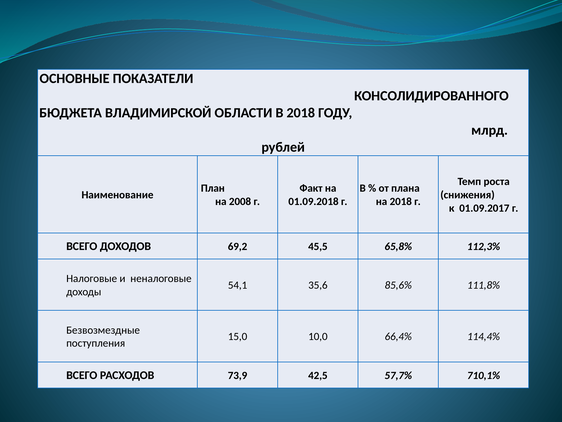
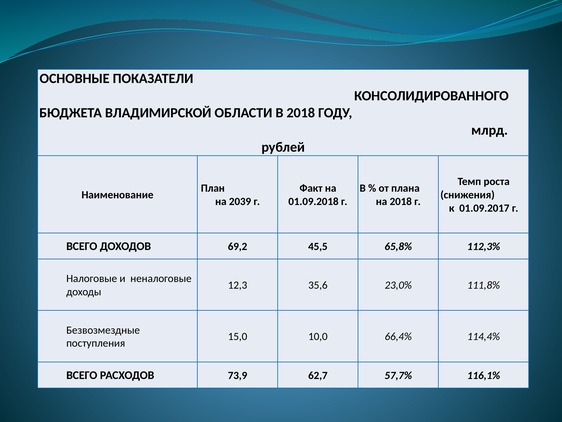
2008: 2008 -> 2039
54,1: 54,1 -> 12,3
85,6%: 85,6% -> 23,0%
42,5: 42,5 -> 62,7
710,1%: 710,1% -> 116,1%
